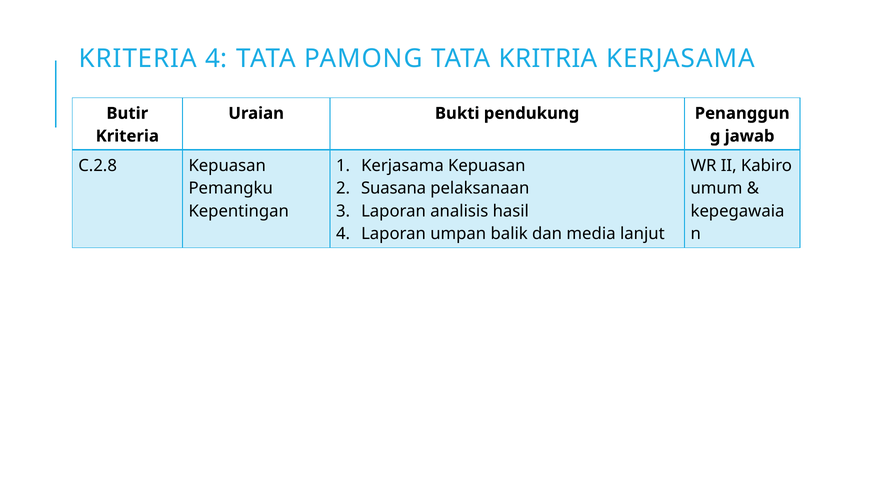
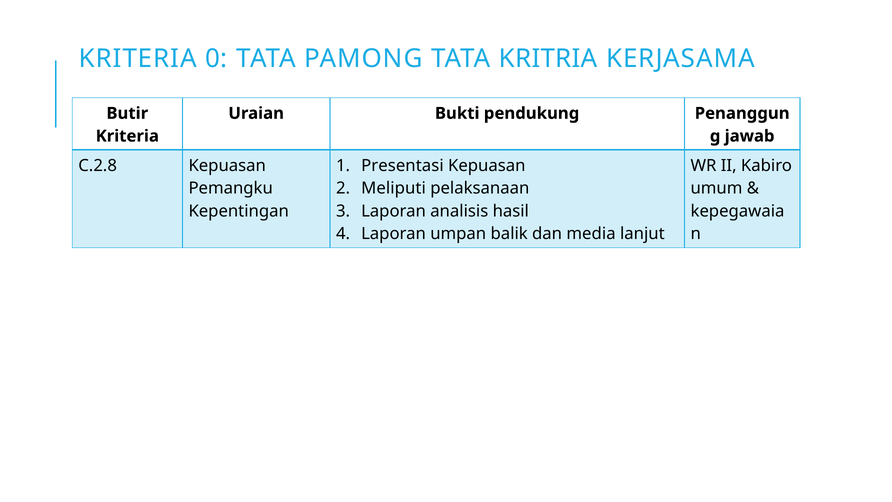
KRITERIA 4: 4 -> 0
Kerjasama at (402, 165): Kerjasama -> Presentasi
Suasana: Suasana -> Meliputi
